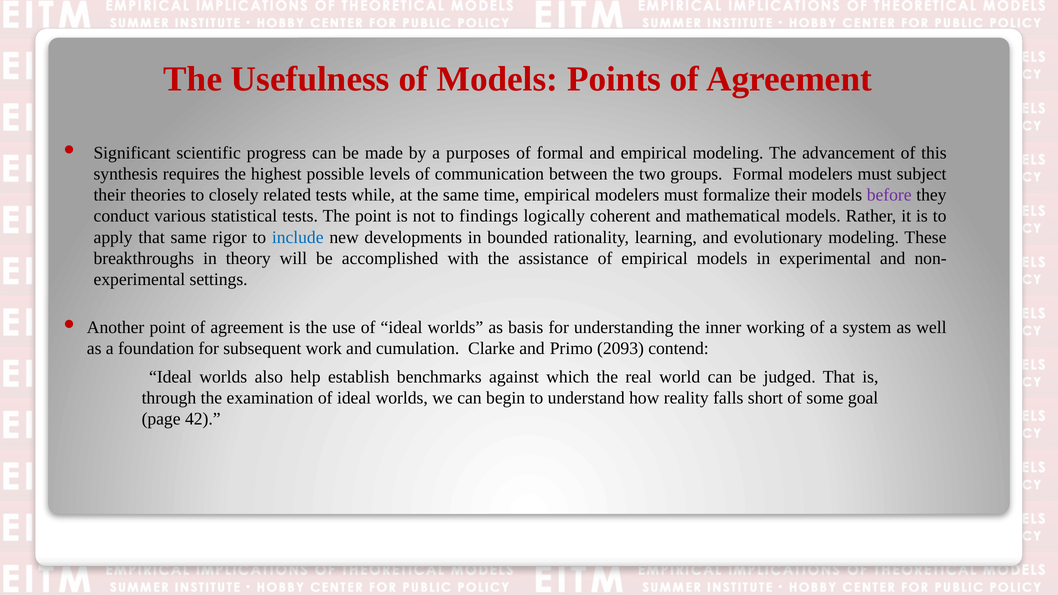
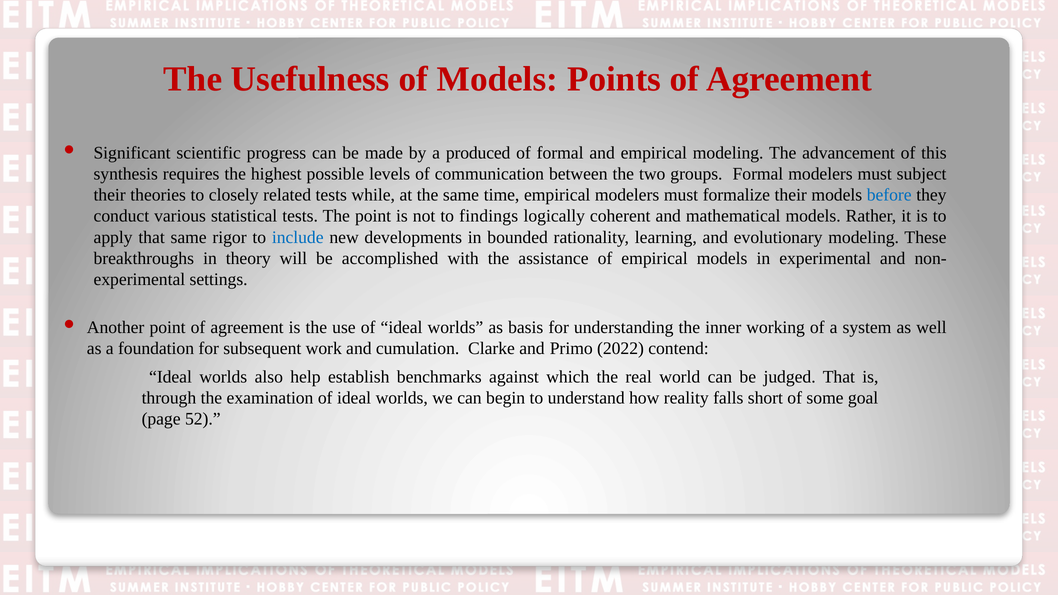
purposes: purposes -> produced
before colour: purple -> blue
2093: 2093 -> 2022
42: 42 -> 52
